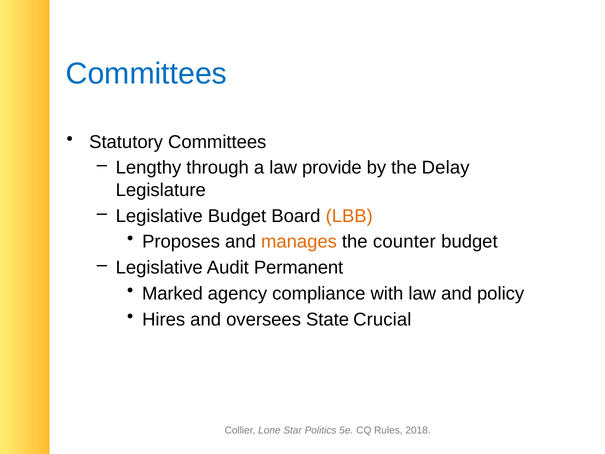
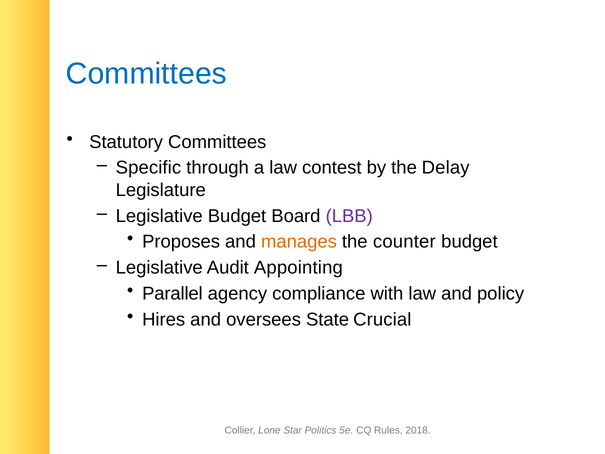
Lengthy: Lengthy -> Specific
provide: provide -> contest
LBB colour: orange -> purple
Permanent: Permanent -> Appointing
Marked: Marked -> Parallel
